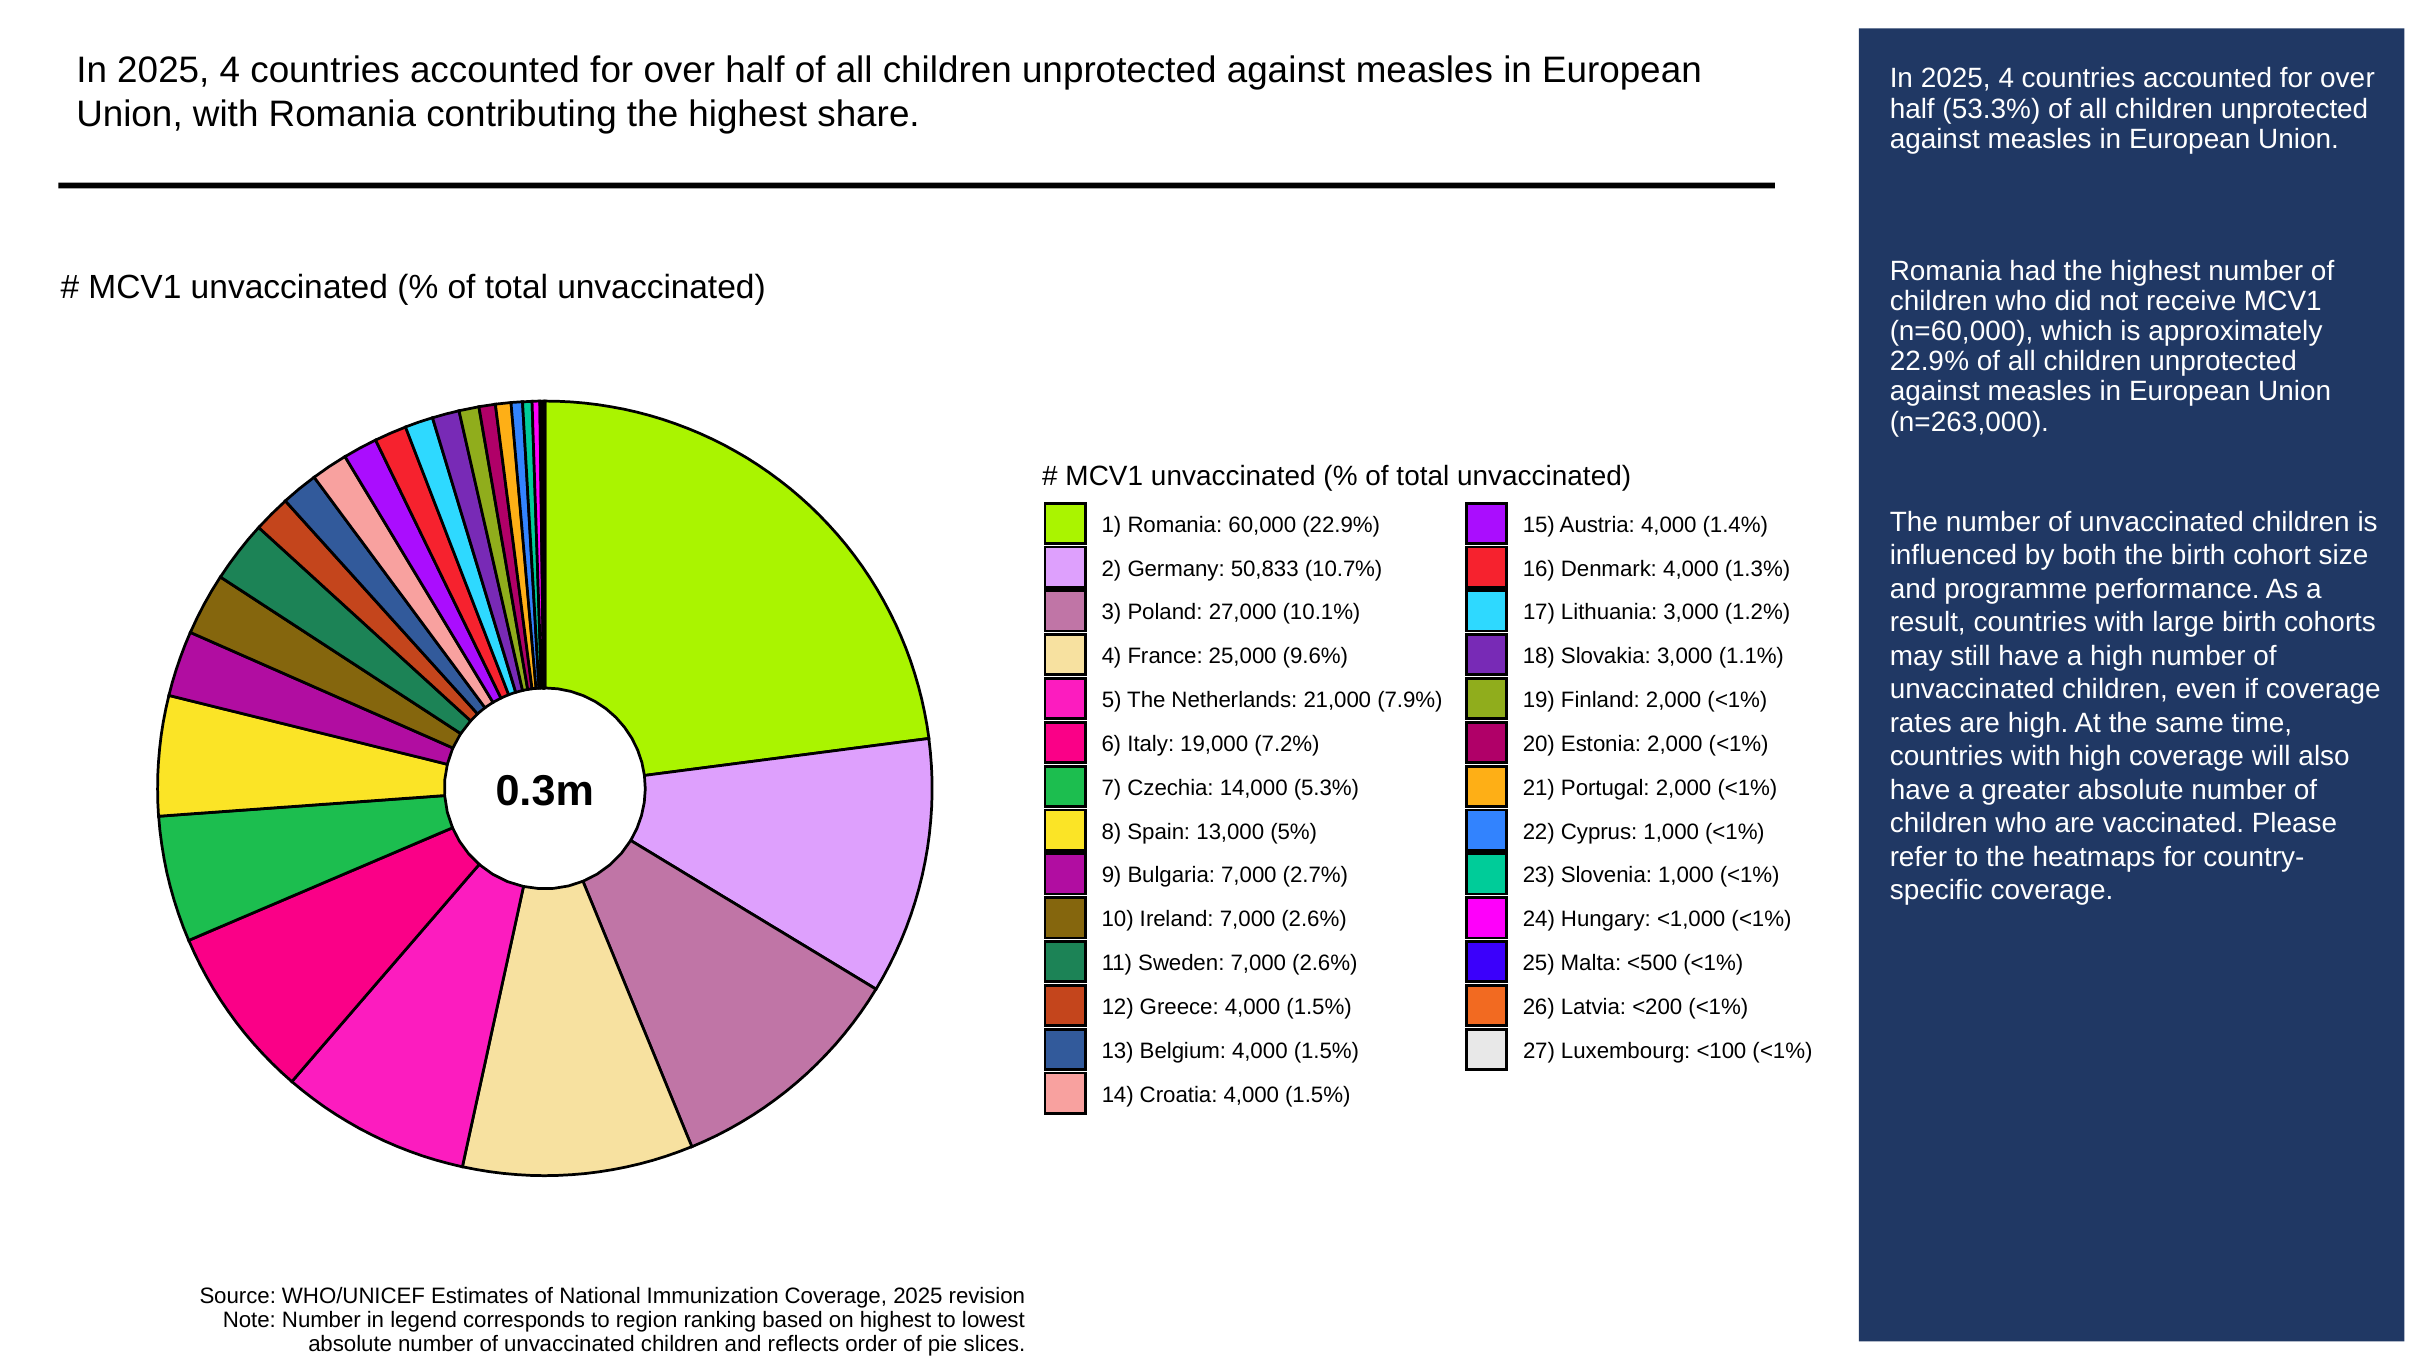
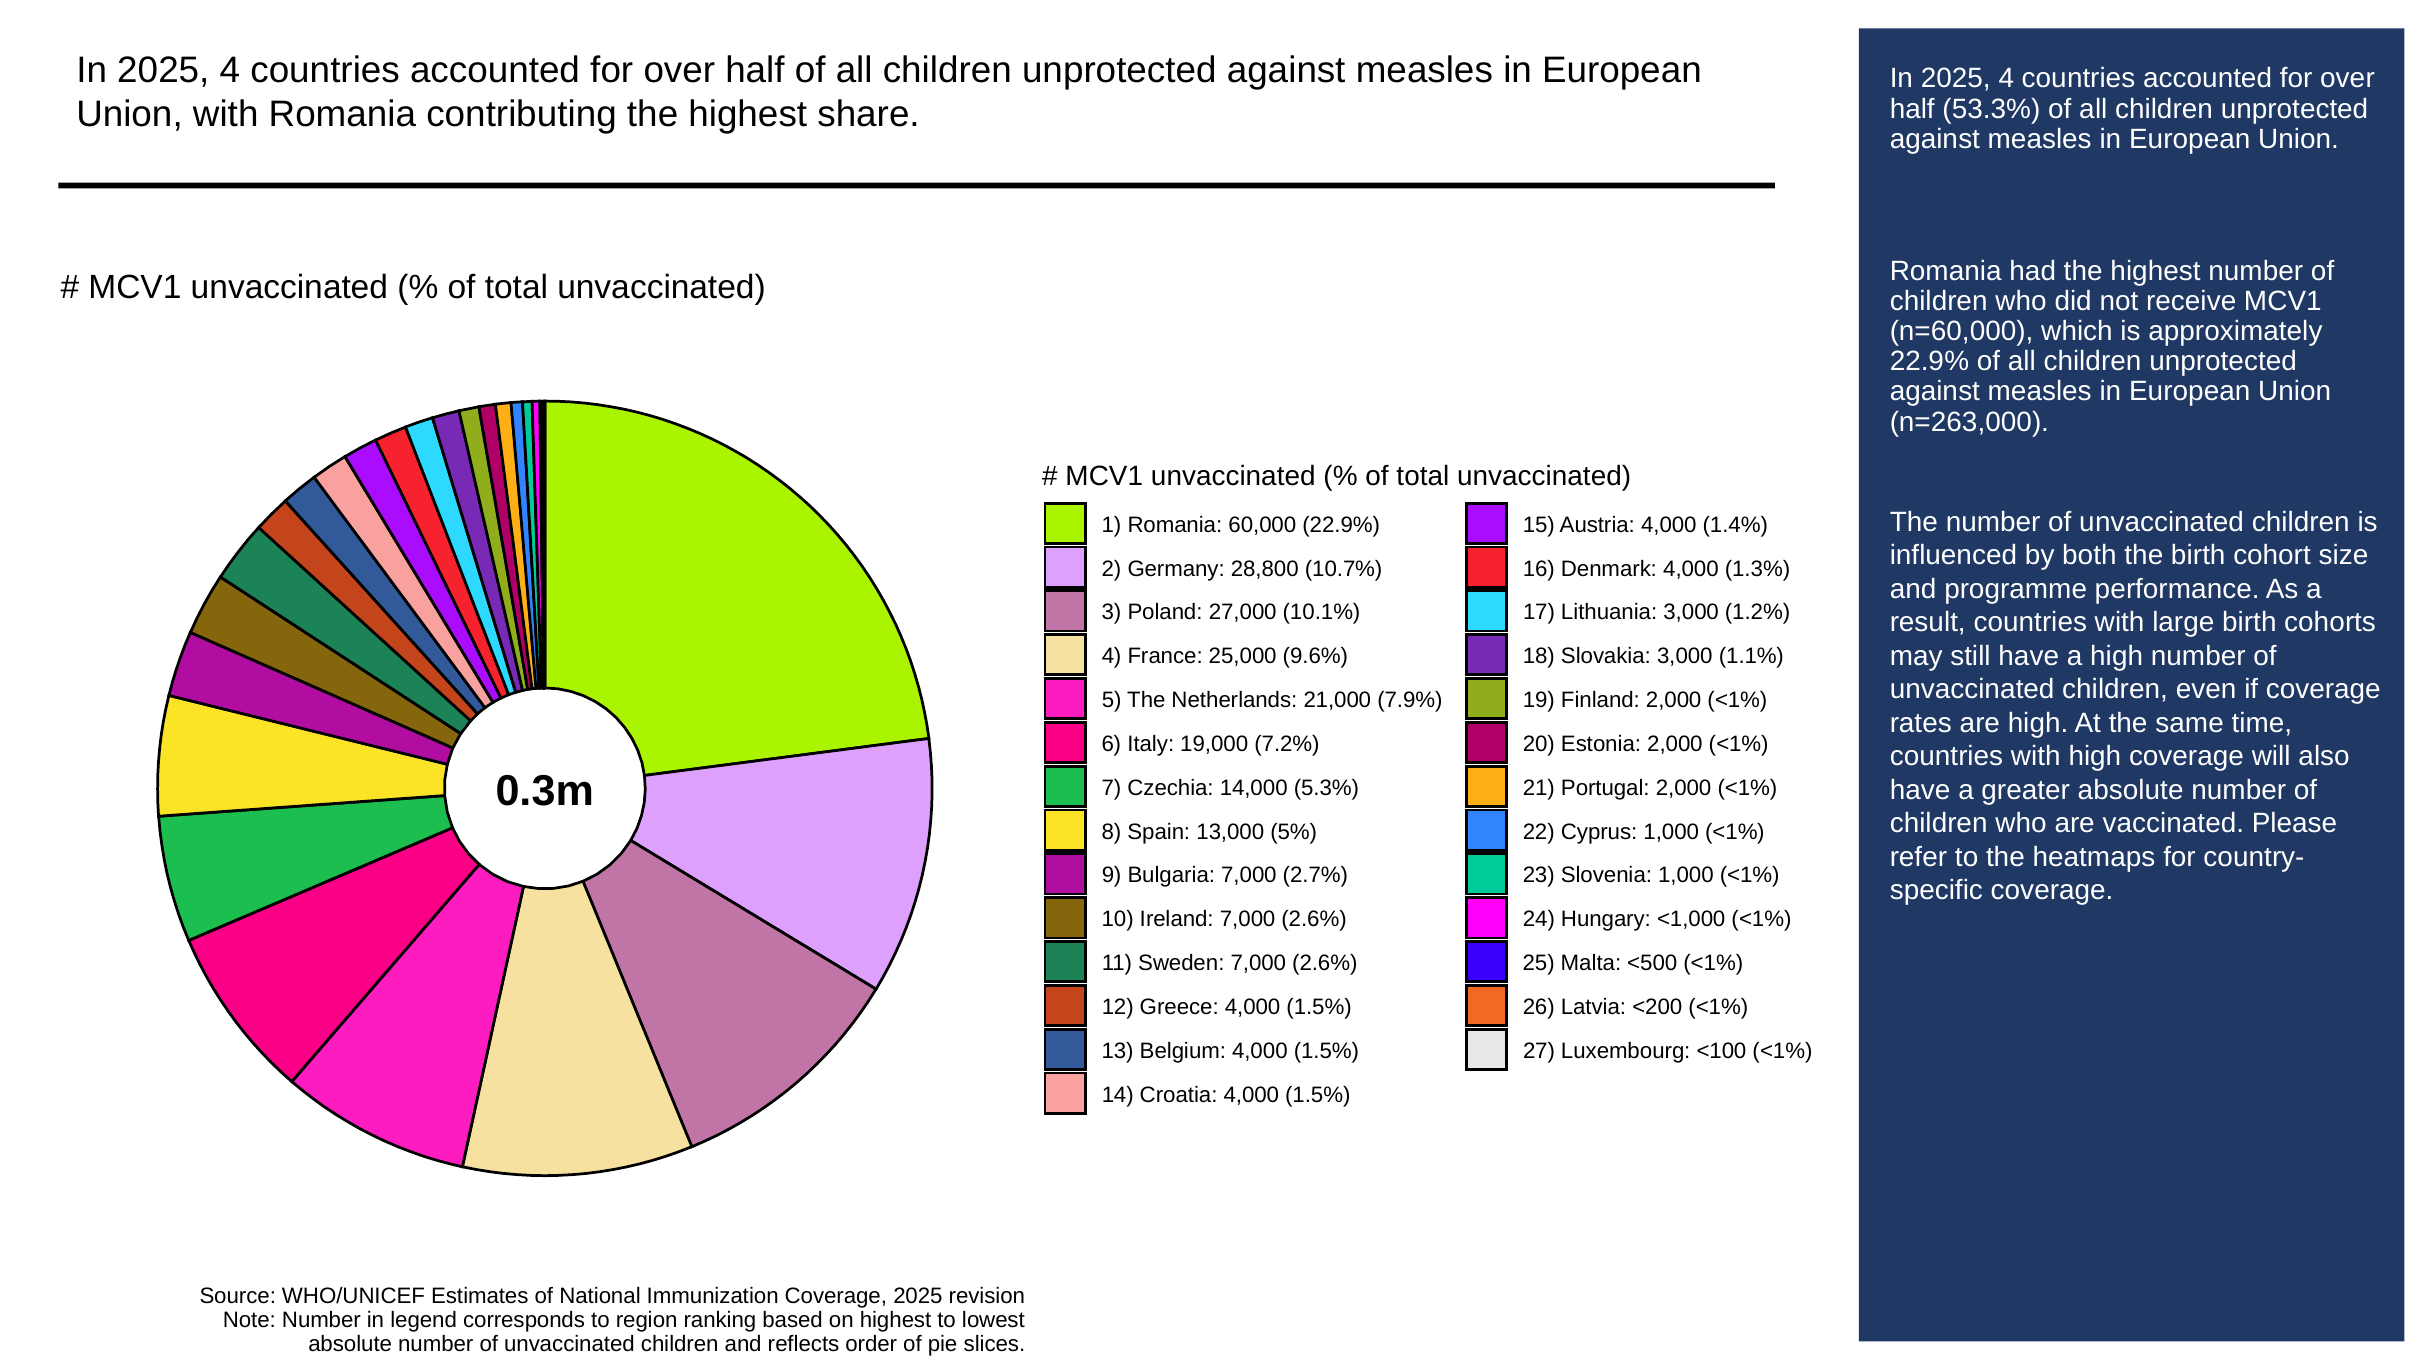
50,833: 50,833 -> 28,800
